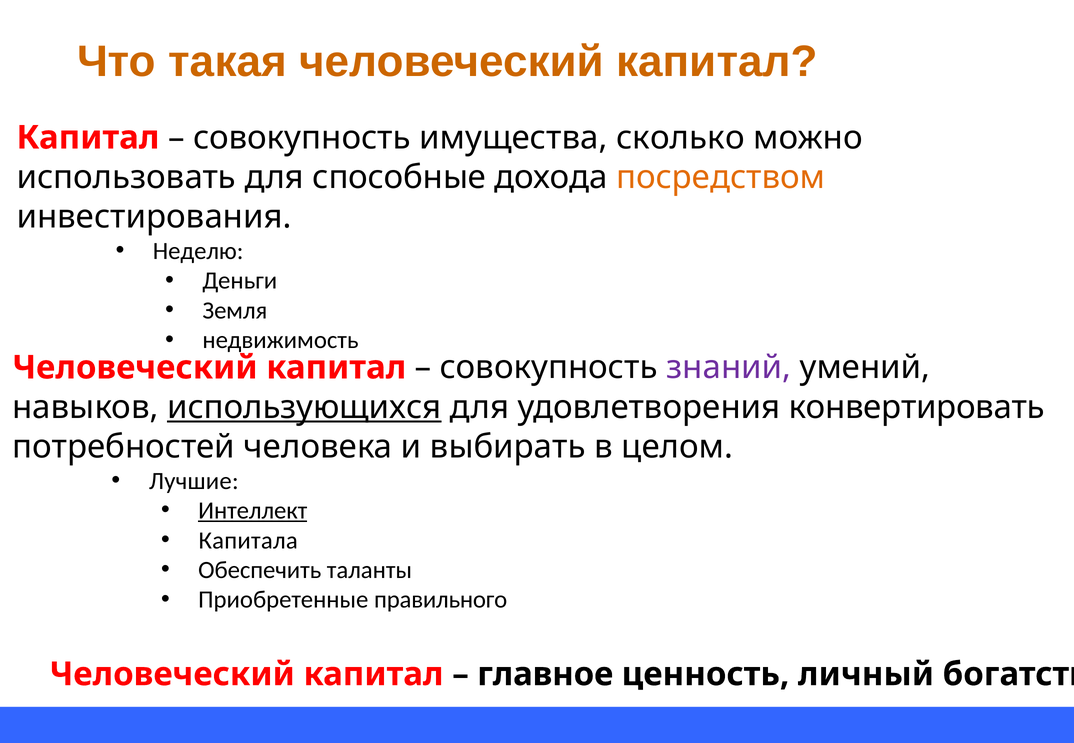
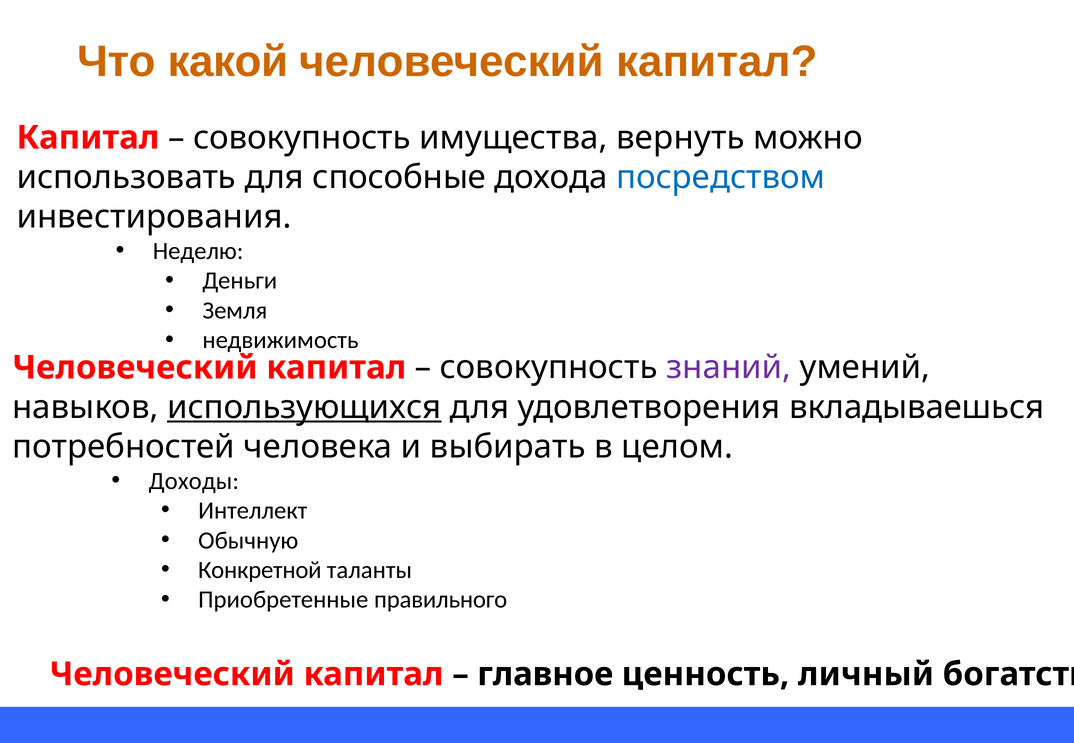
такая: такая -> какой
сколько: сколько -> вернуть
посредством colour: orange -> blue
конвертировать: конвертировать -> вкладываешься
Лучшие: Лучшие -> Доходы
Интеллект underline: present -> none
Капитала: Капитала -> Обычную
Обеспечить: Обеспечить -> Конкретной
